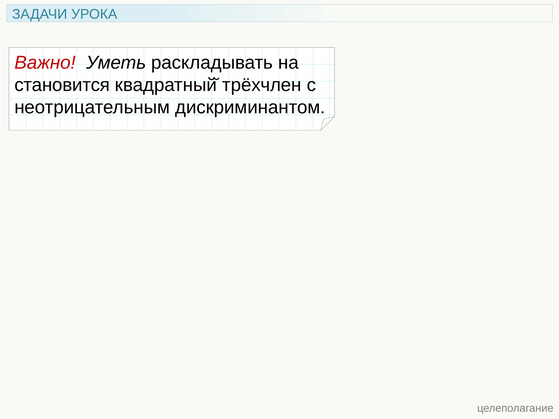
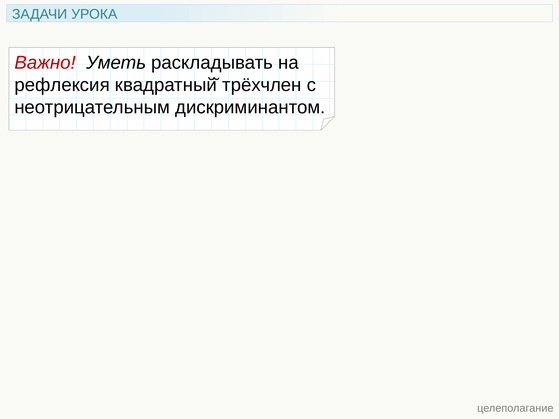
становится: становится -> рефлексия
